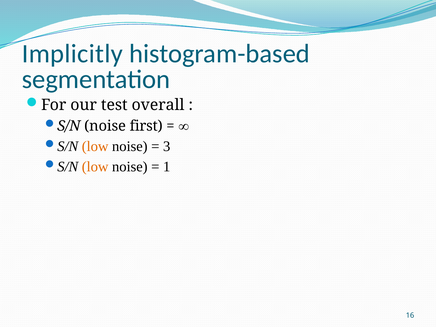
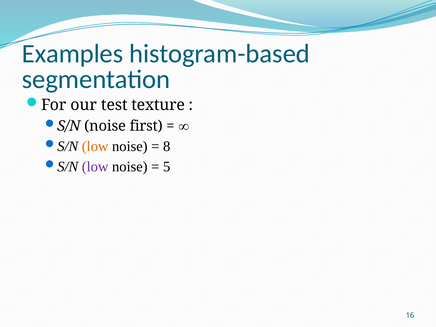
Implicitly: Implicitly -> Examples
overall: overall -> texture
3: 3 -> 8
low at (95, 167) colour: orange -> purple
1: 1 -> 5
